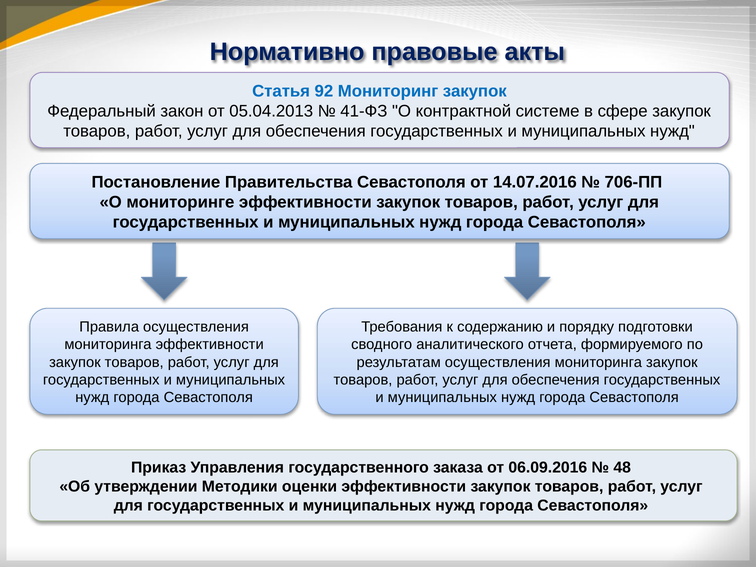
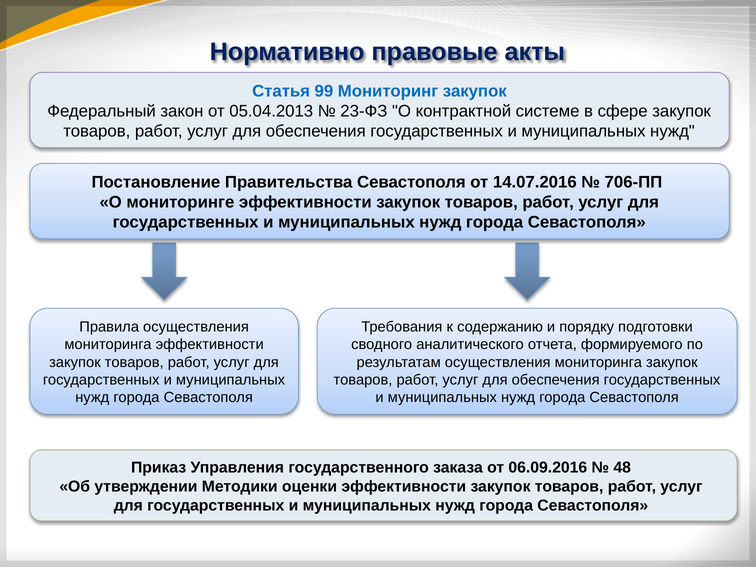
92: 92 -> 99
41-ФЗ: 41-ФЗ -> 23-ФЗ
